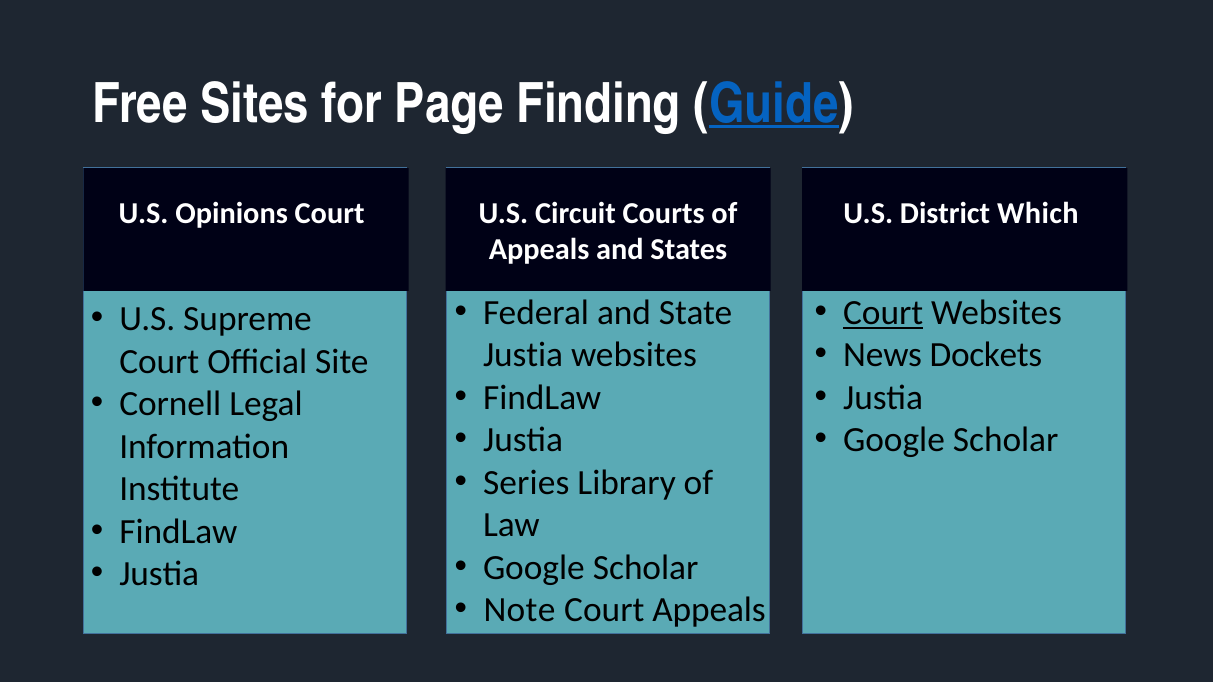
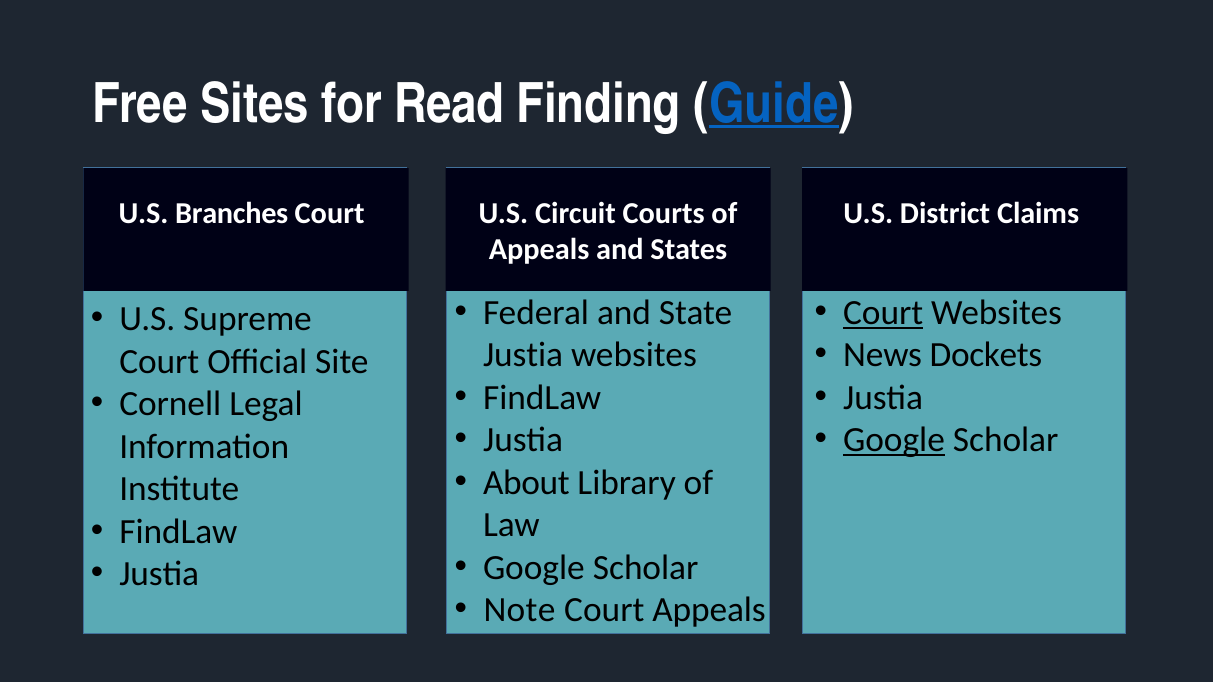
Page: Page -> Read
Opinions: Opinions -> Branches
Which: Which -> Claims
Google at (894, 440) underline: none -> present
Series: Series -> About
